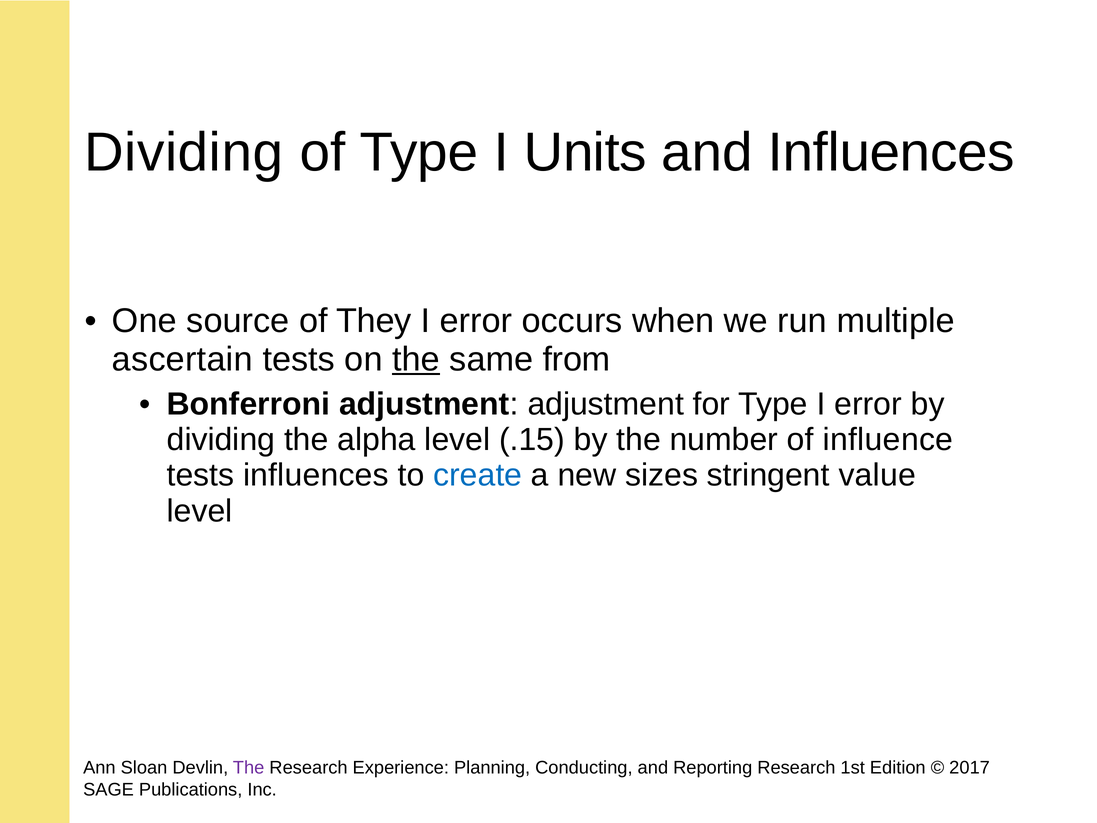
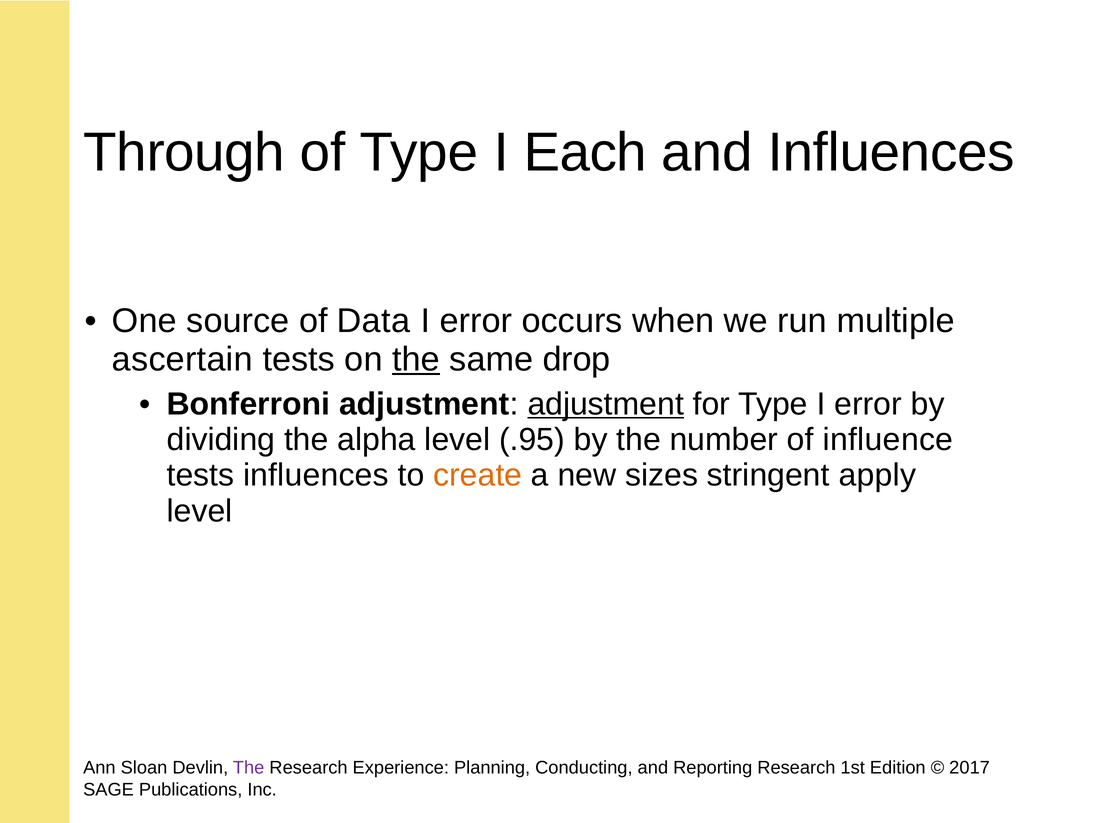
Dividing at (184, 152): Dividing -> Through
Units: Units -> Each
They: They -> Data
from: from -> drop
adjustment at (606, 404) underline: none -> present
.15: .15 -> .95
create colour: blue -> orange
value: value -> apply
